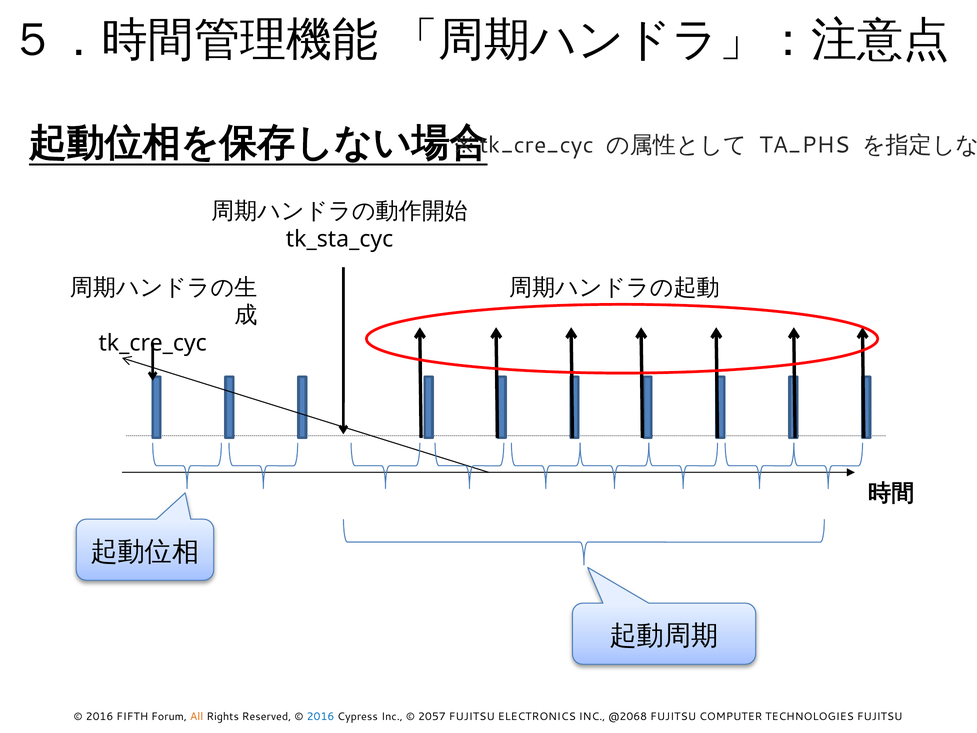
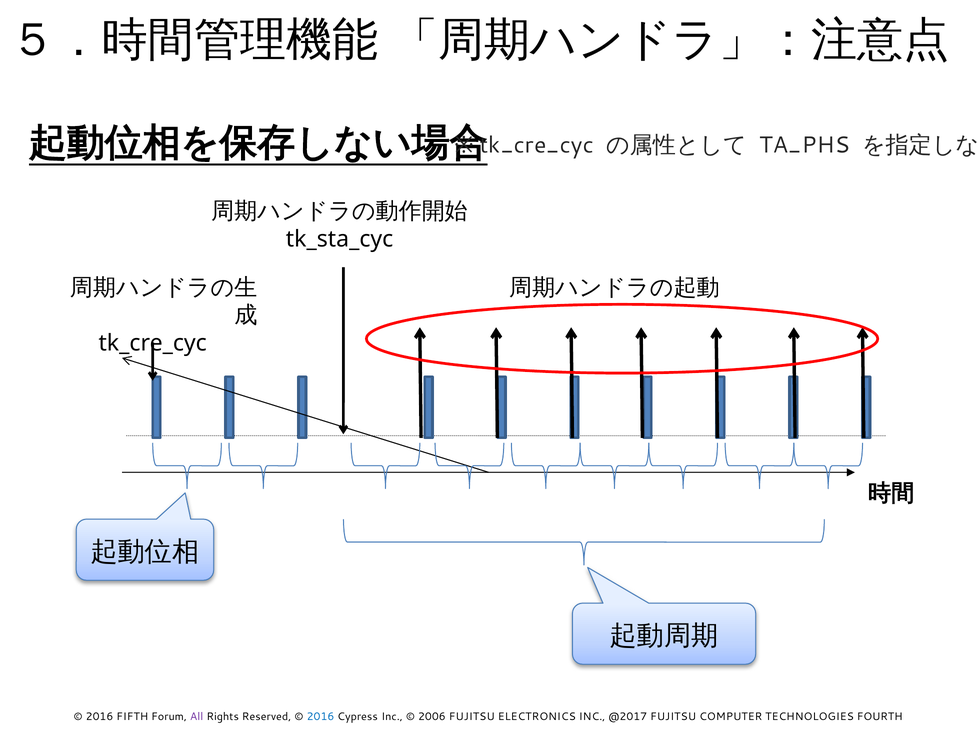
All colour: orange -> purple
2057: 2057 -> 2006
@2068: @2068 -> @2017
TECHNOLOGIES FUJITSU: FUJITSU -> FOURTH
